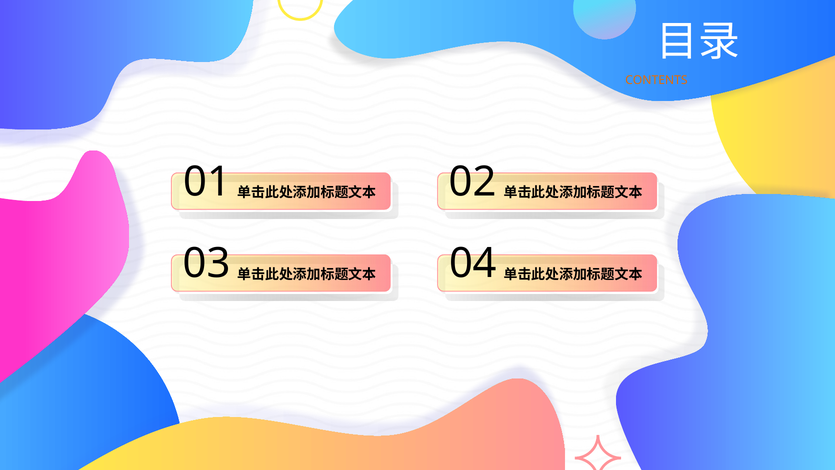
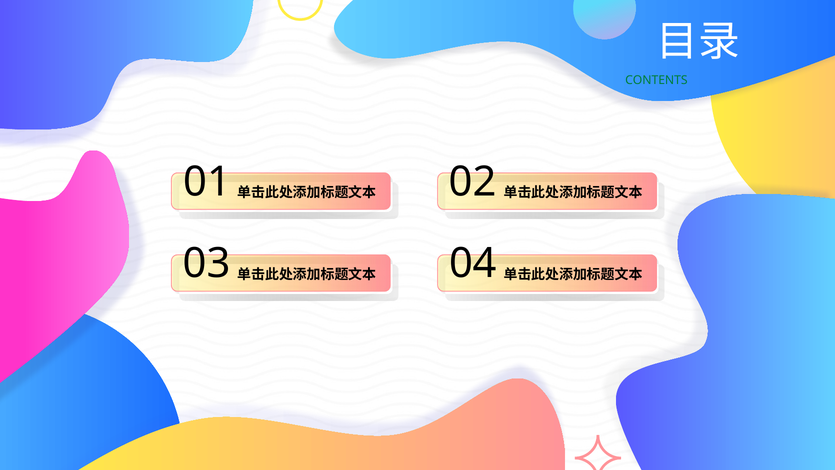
CONTENTS colour: orange -> green
